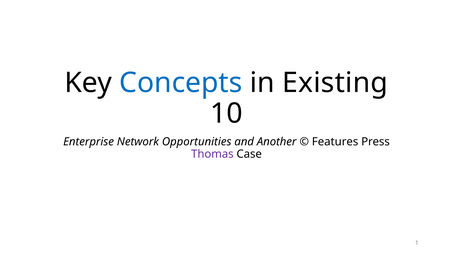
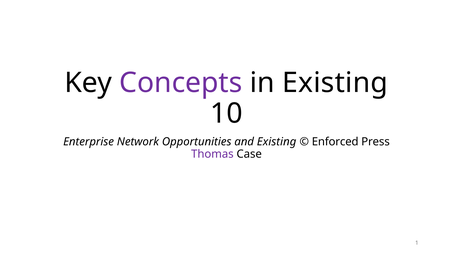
Concepts colour: blue -> purple
and Another: Another -> Existing
Features: Features -> Enforced
